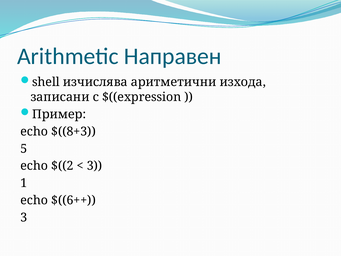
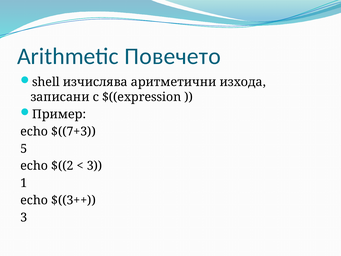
Направен: Направен -> Повечето
$((8+3: $((8+3 -> $((7+3
$((6++: $((6++ -> $((3++
